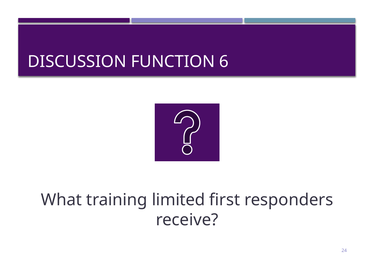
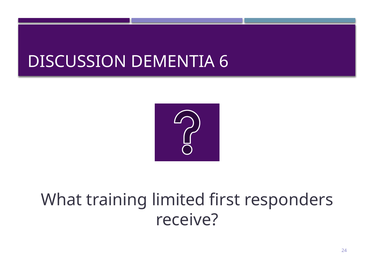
FUNCTION: FUNCTION -> DEMENTIA
